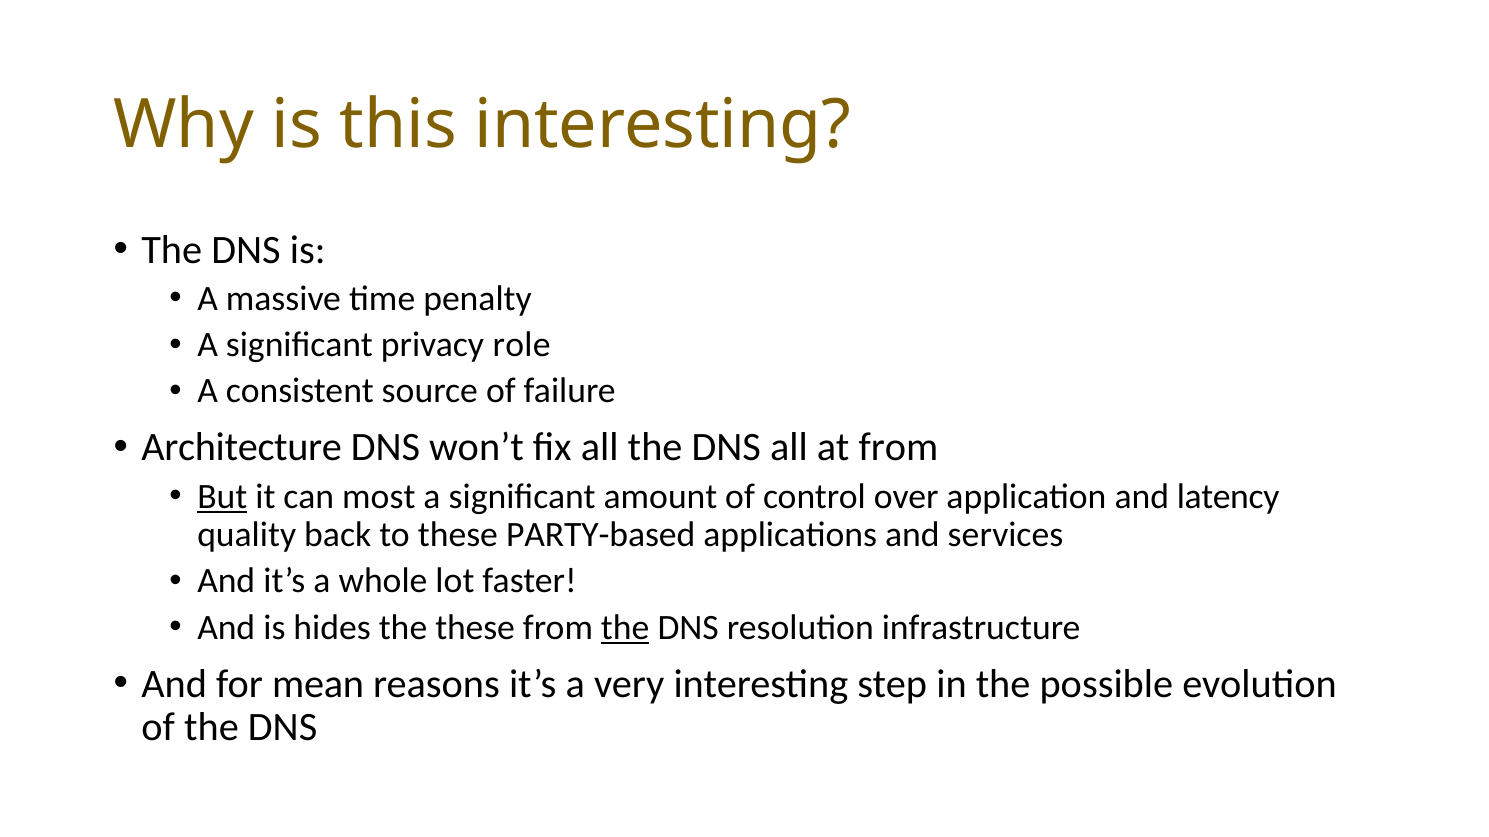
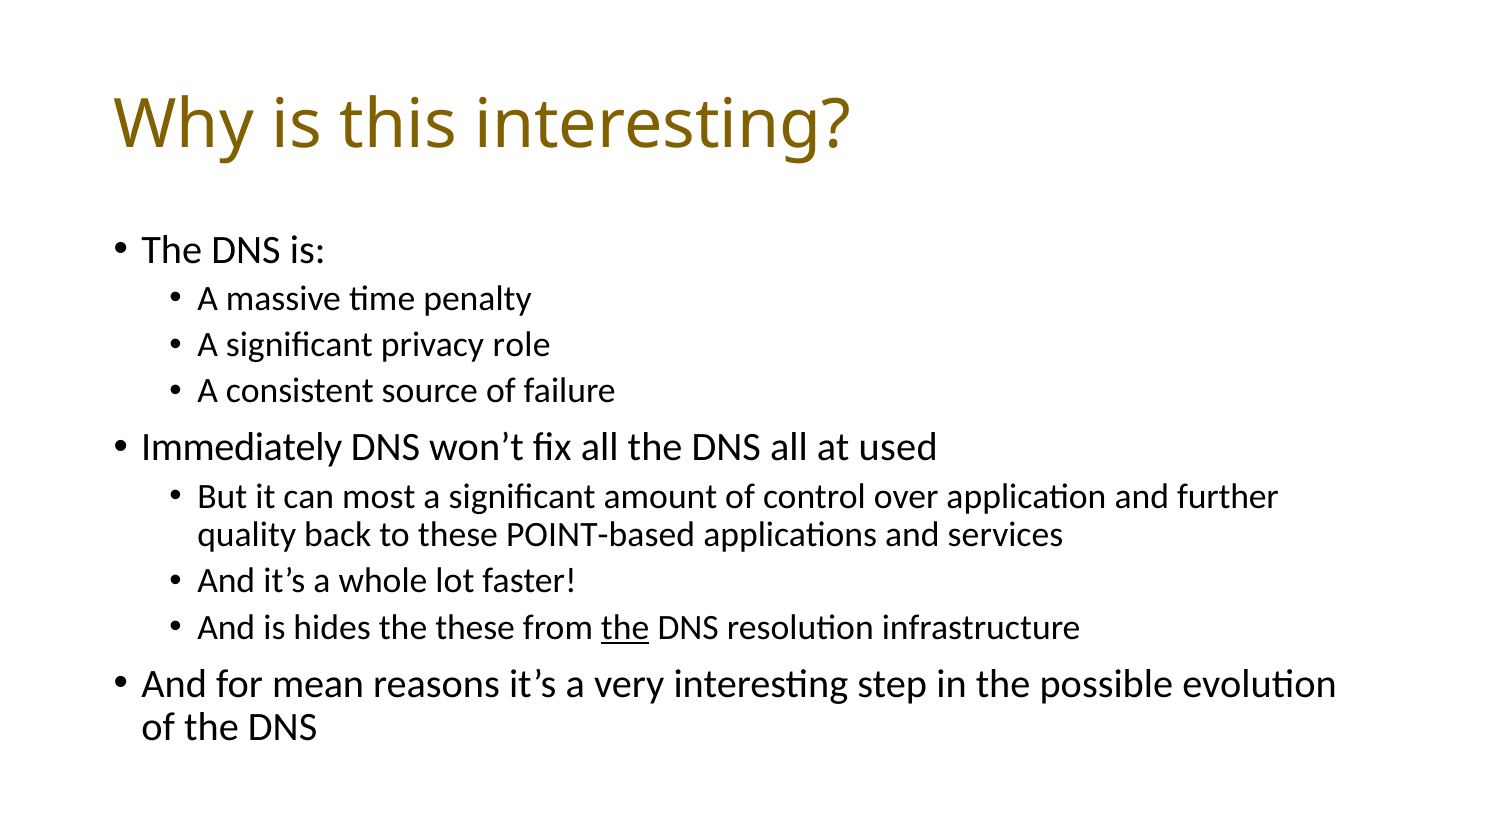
Architecture: Architecture -> Immediately
at from: from -> used
But underline: present -> none
latency: latency -> further
PARTY-based: PARTY-based -> POINT-based
